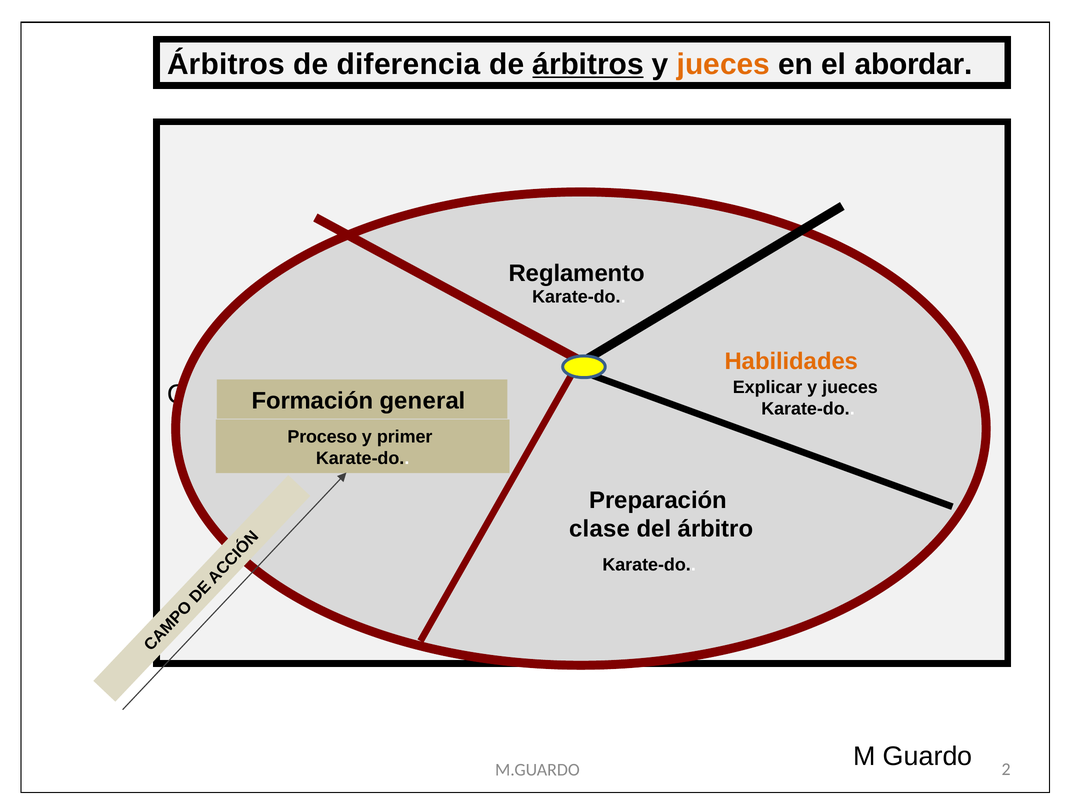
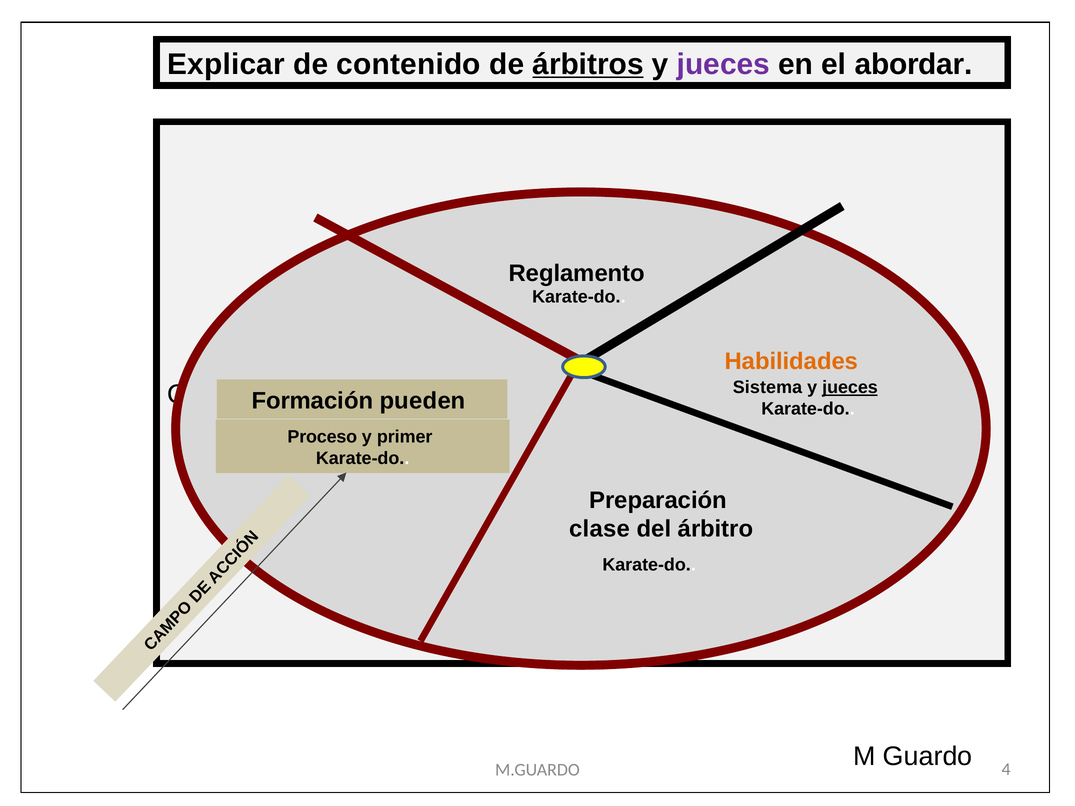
Árbitros at (226, 65): Árbitros -> Explicar
diferencia: diferencia -> contenido
jueces at (723, 65) colour: orange -> purple
Explicar: Explicar -> Sistema
jueces at (850, 388) underline: none -> present
general: general -> pueden
2: 2 -> 4
